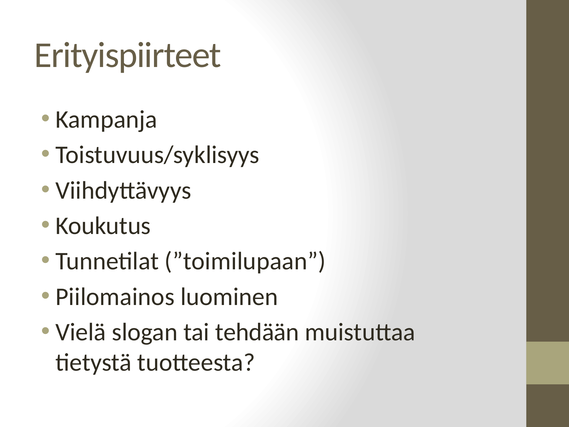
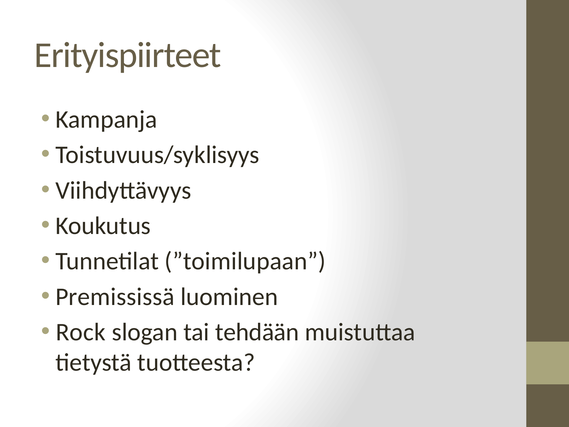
Piilomainos: Piilomainos -> Premississä
Vielä: Vielä -> Rock
